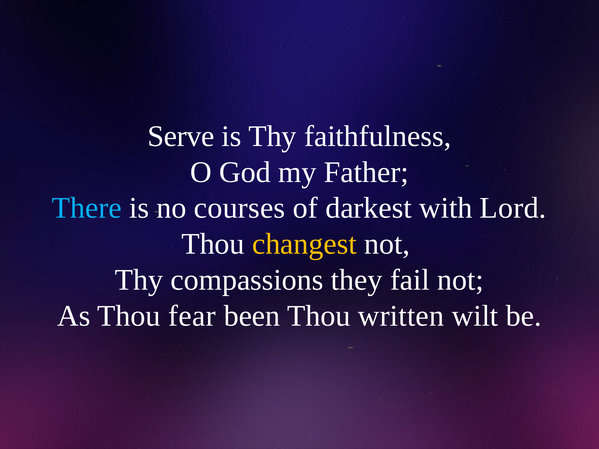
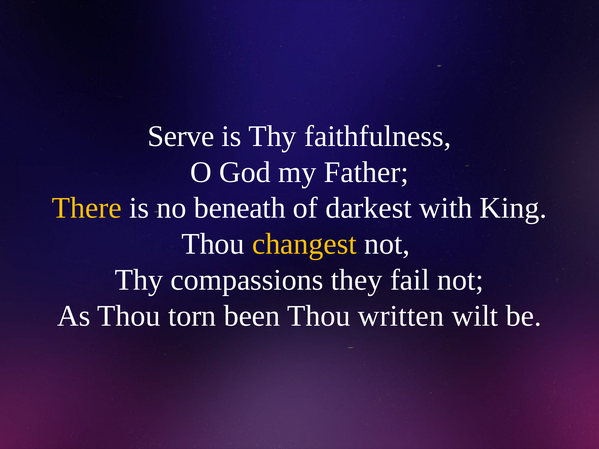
There colour: light blue -> yellow
courses: courses -> beneath
Lord: Lord -> King
fear: fear -> torn
